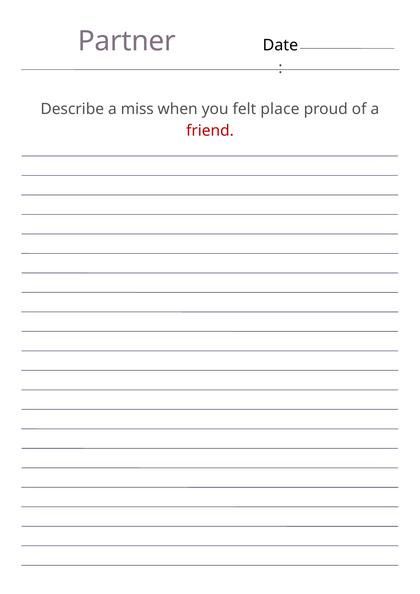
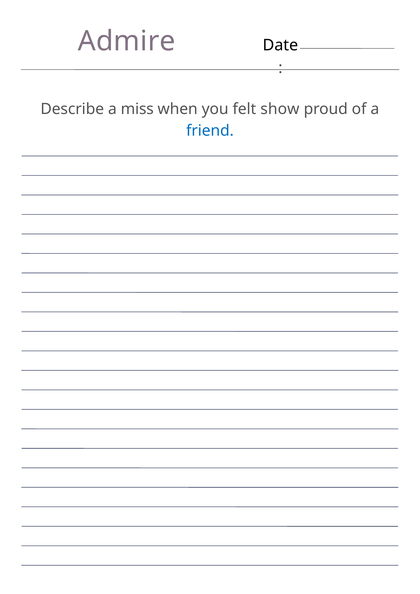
Partner: Partner -> Admire
place: place -> show
friend colour: red -> blue
